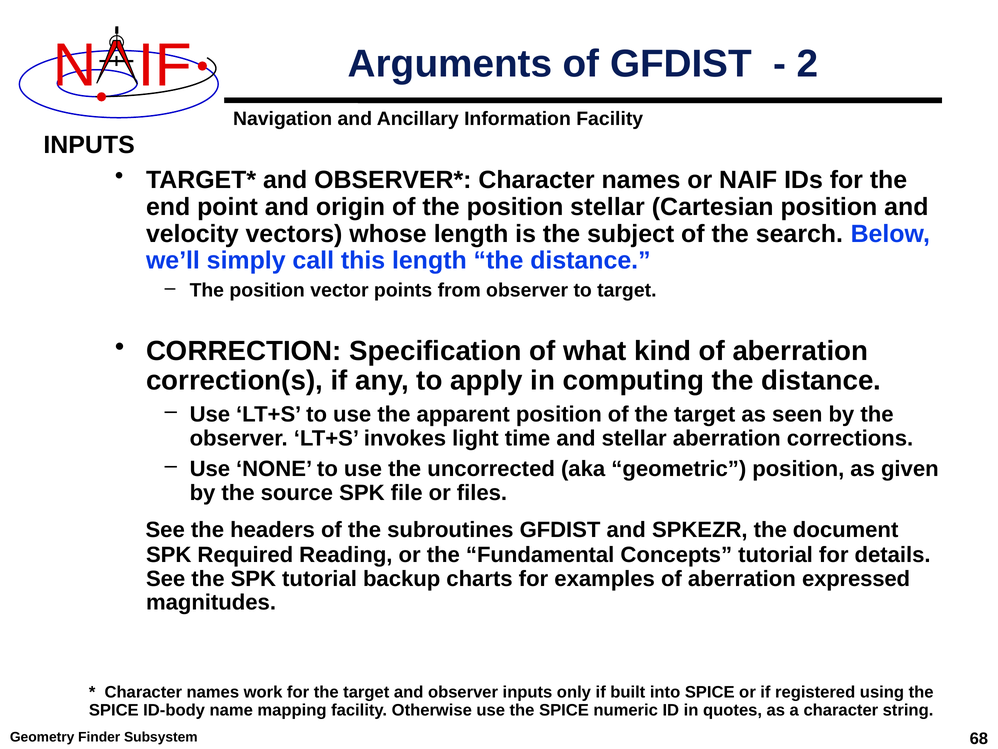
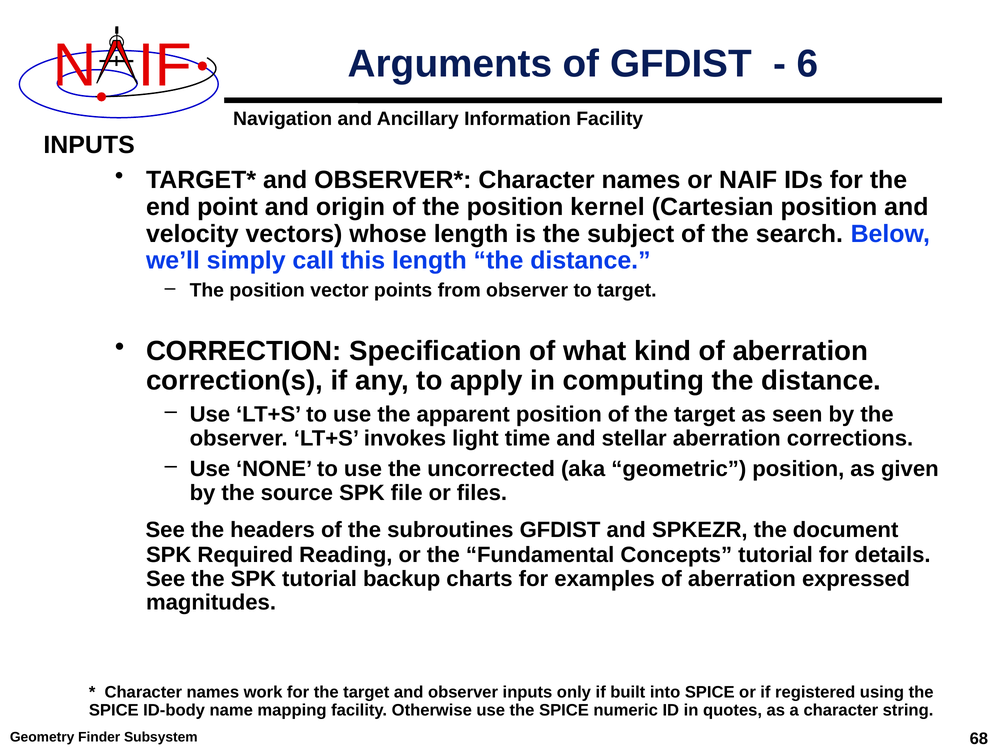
2: 2 -> 6
position stellar: stellar -> kernel
